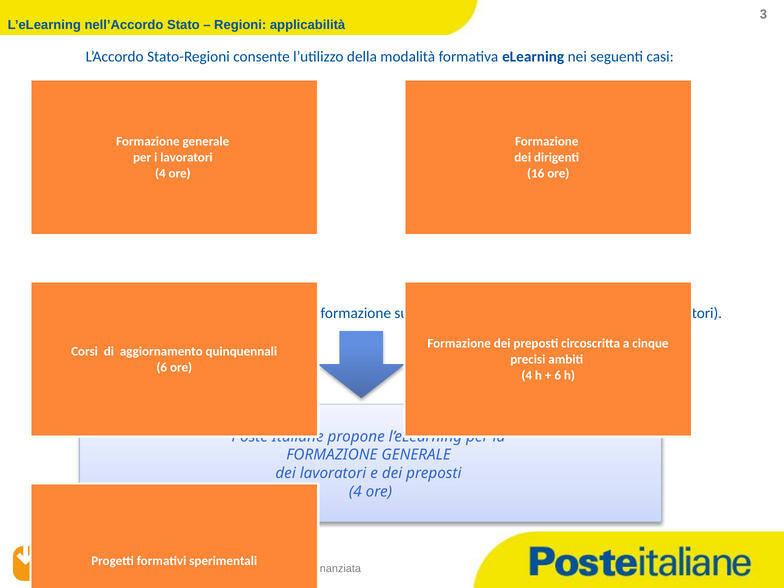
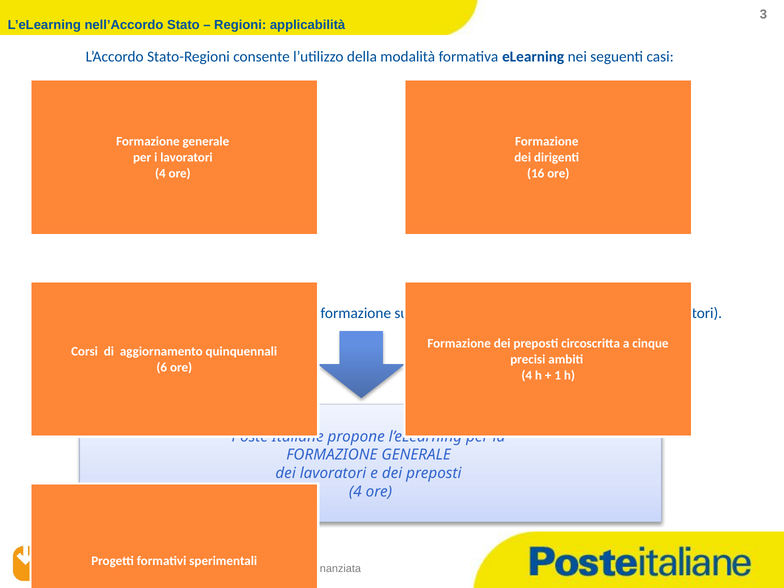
6 at (558, 375): 6 -> 1
